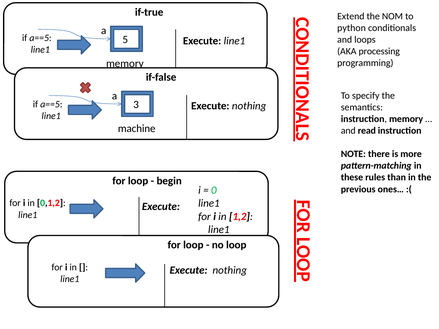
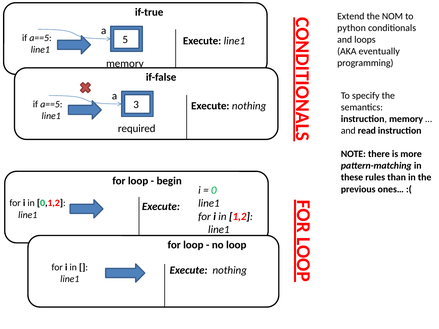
processing: processing -> eventually
machine: machine -> required
